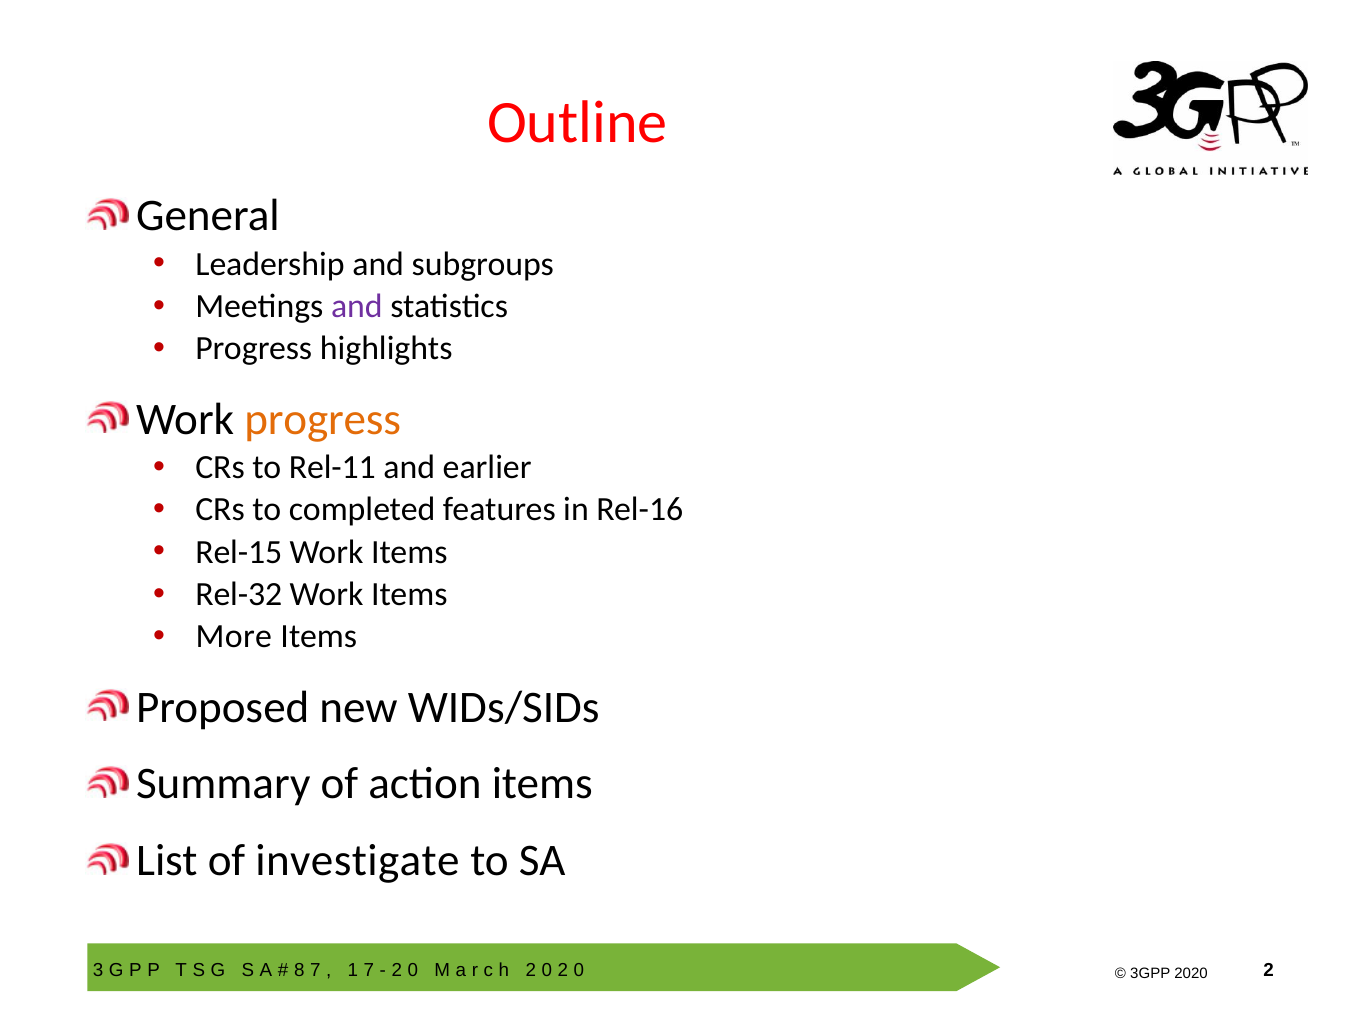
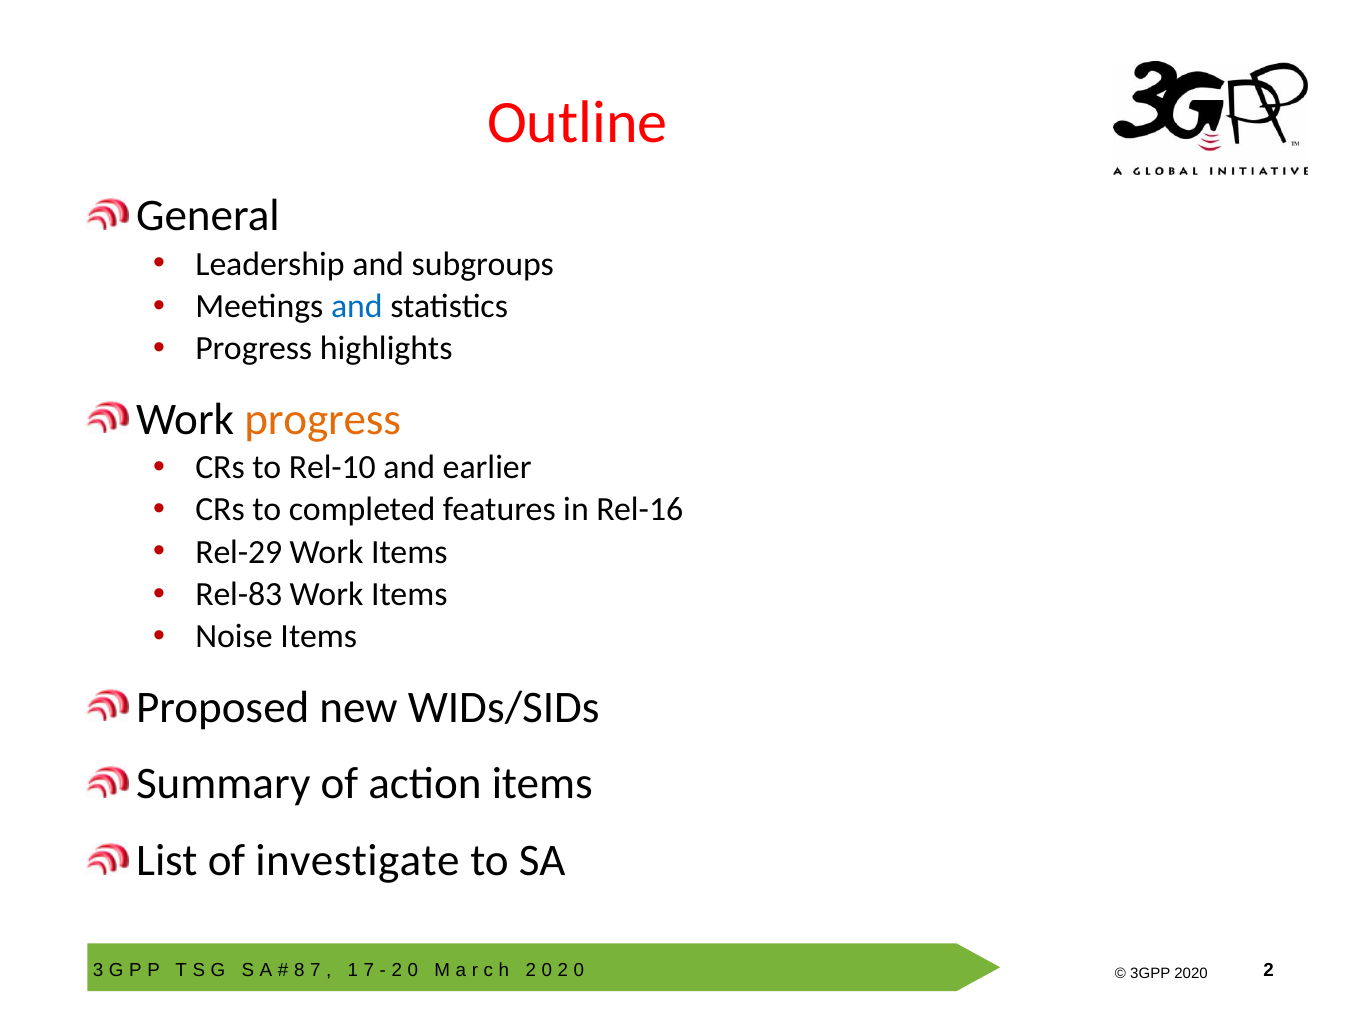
and at (357, 306) colour: purple -> blue
Rel-11: Rel-11 -> Rel-10
Rel-15: Rel-15 -> Rel-29
Rel-32: Rel-32 -> Rel-83
More: More -> Noise
